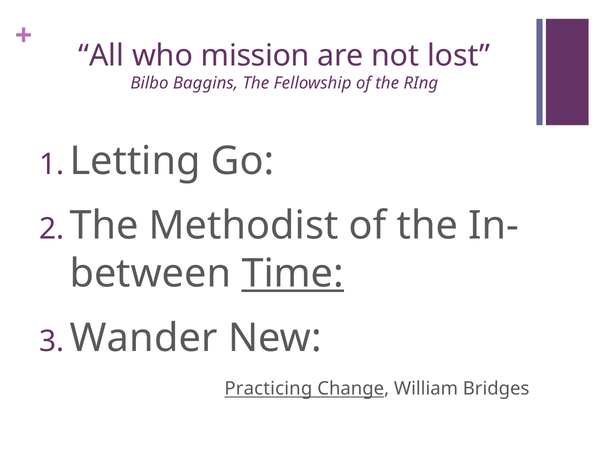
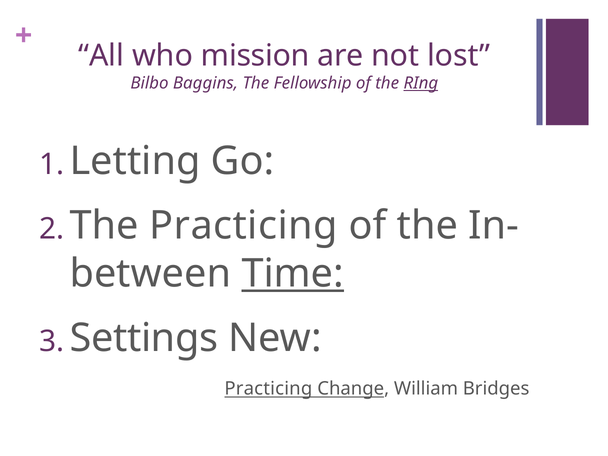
RIng underline: none -> present
The Methodist: Methodist -> Practicing
Wander: Wander -> Settings
